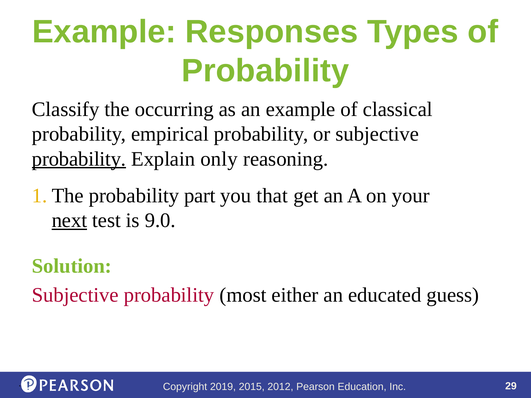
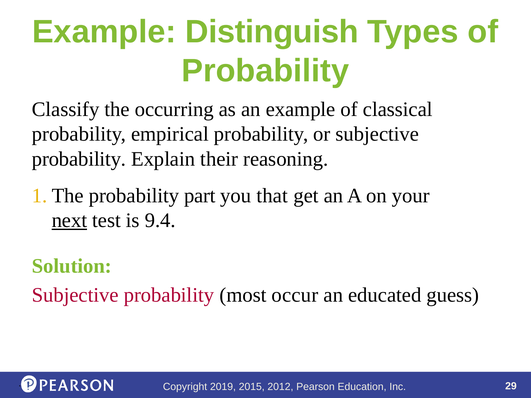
Responses: Responses -> Distinguish
probability at (79, 159) underline: present -> none
only: only -> their
9.0: 9.0 -> 9.4
either: either -> occur
